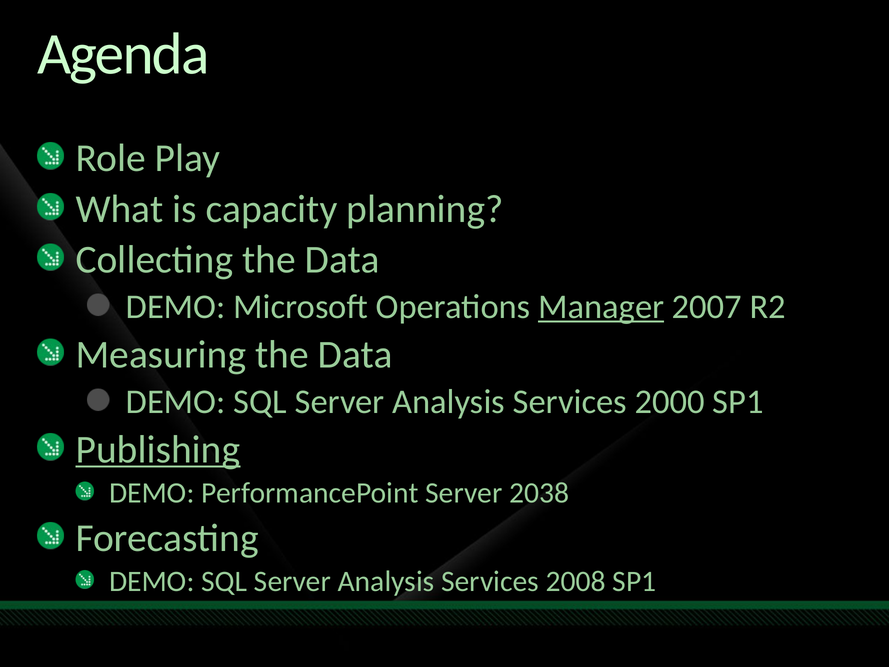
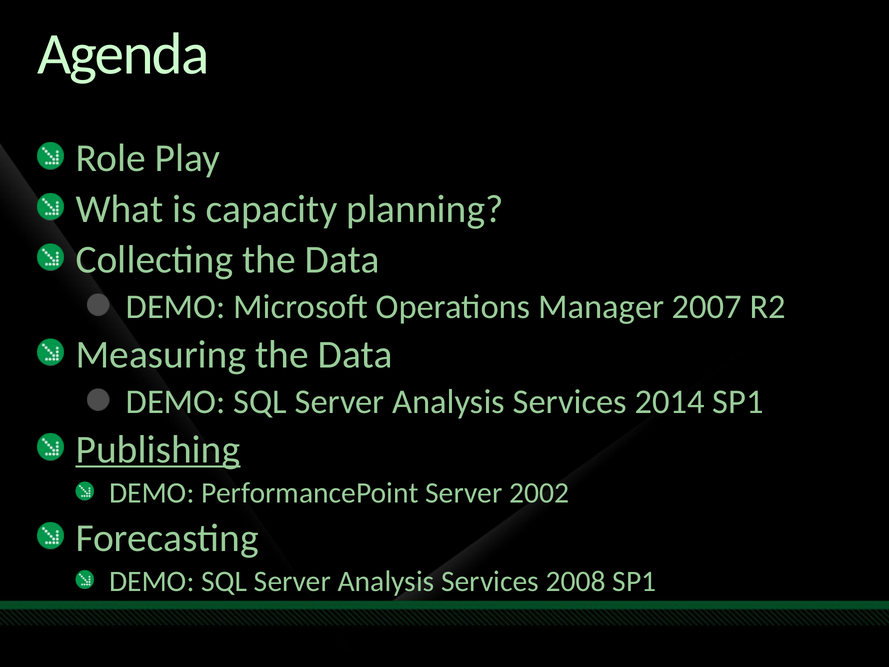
Manager underline: present -> none
2000: 2000 -> 2014
2038: 2038 -> 2002
